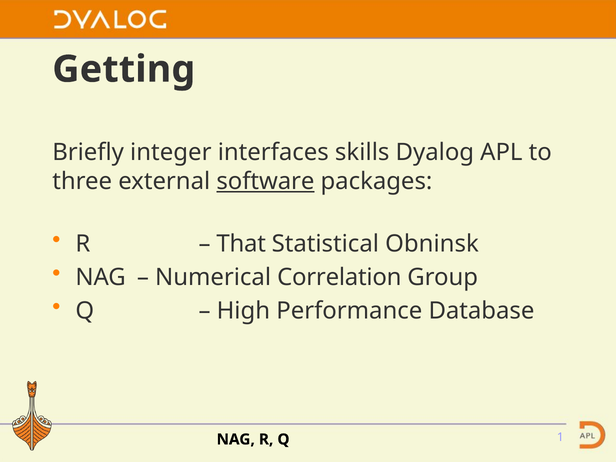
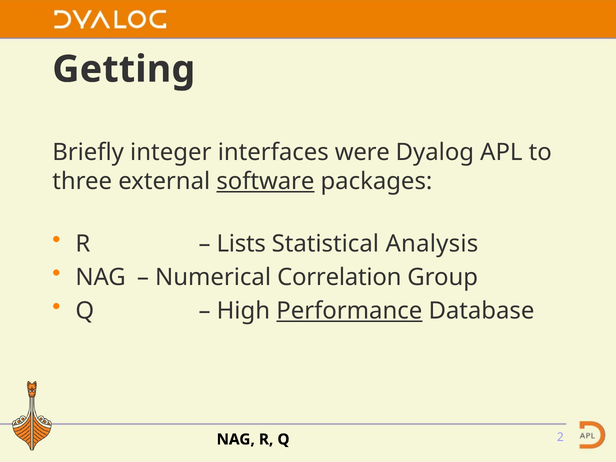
skills: skills -> were
That: That -> Lists
Obninsk: Obninsk -> Analysis
Performance underline: none -> present
1: 1 -> 2
